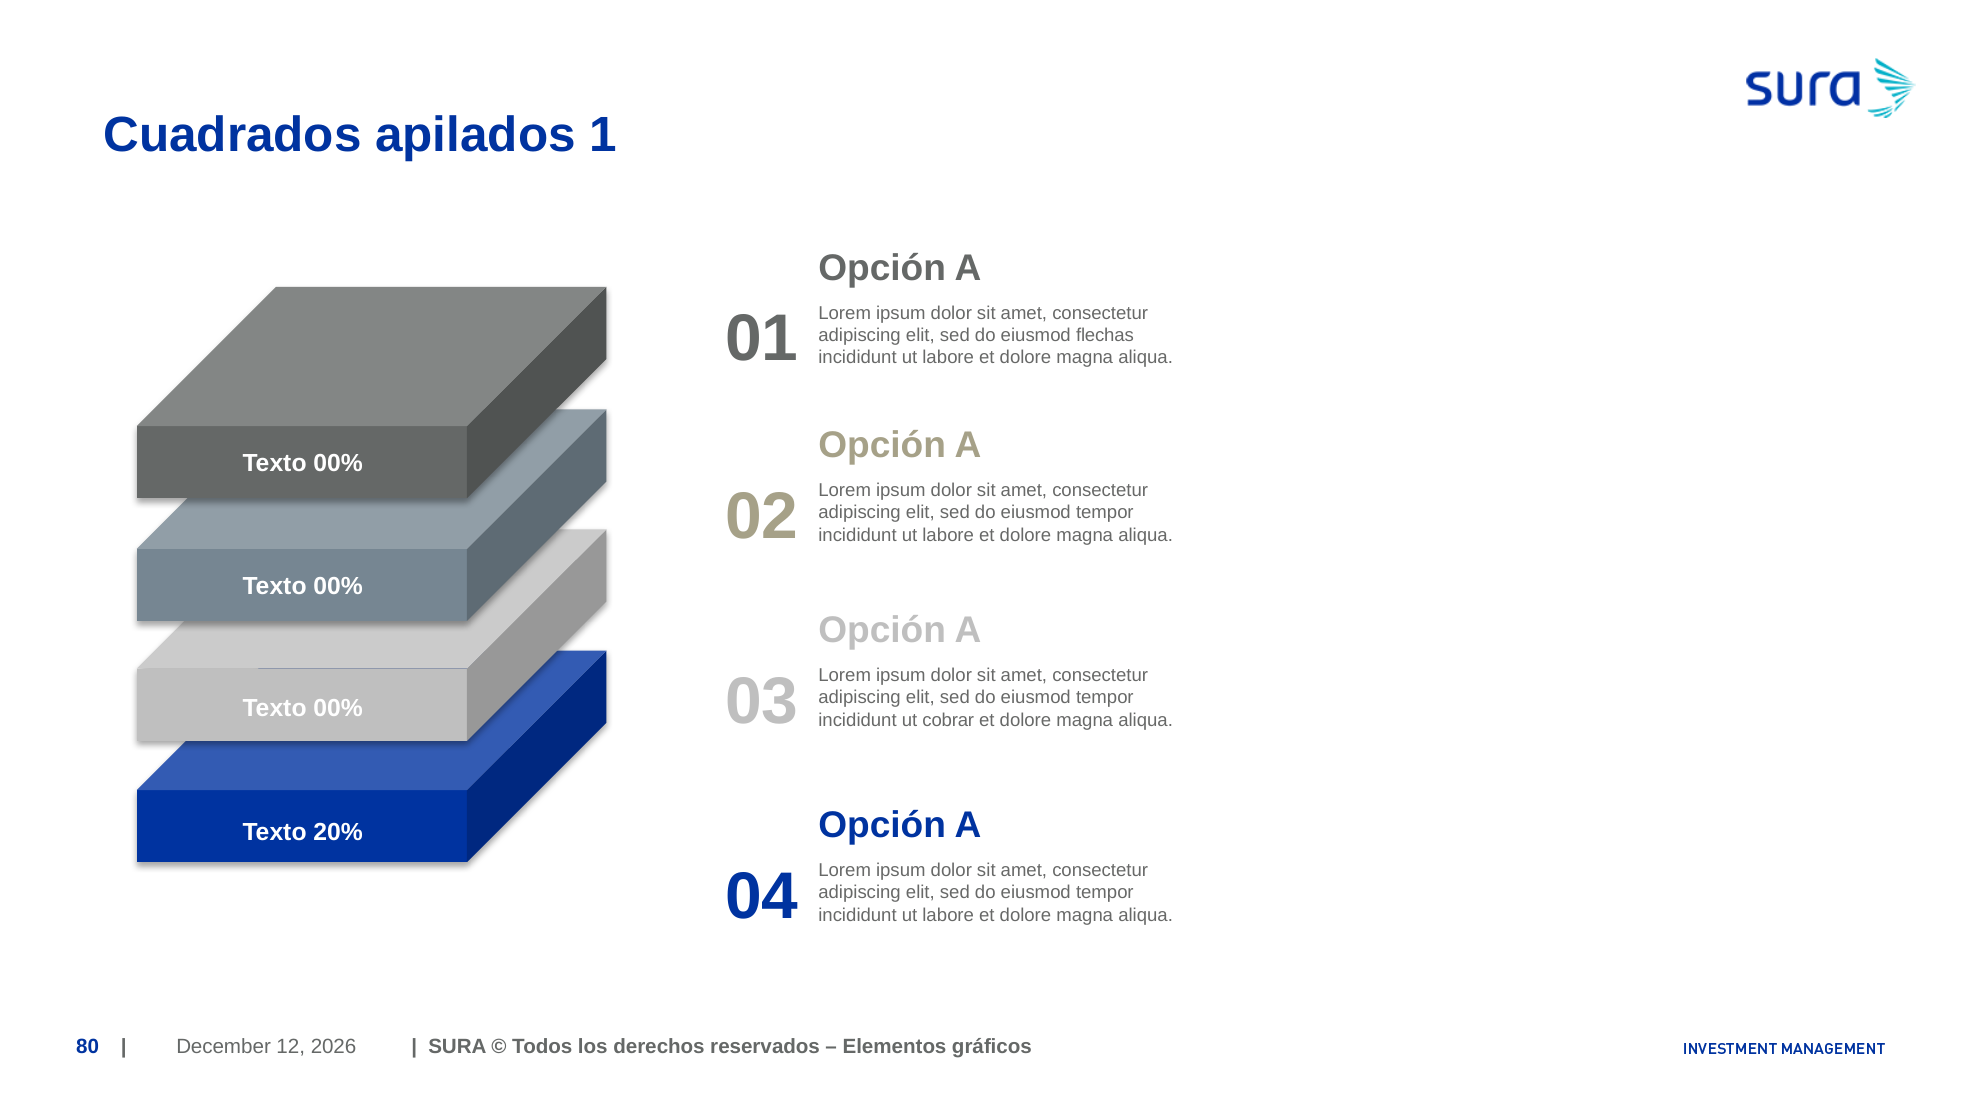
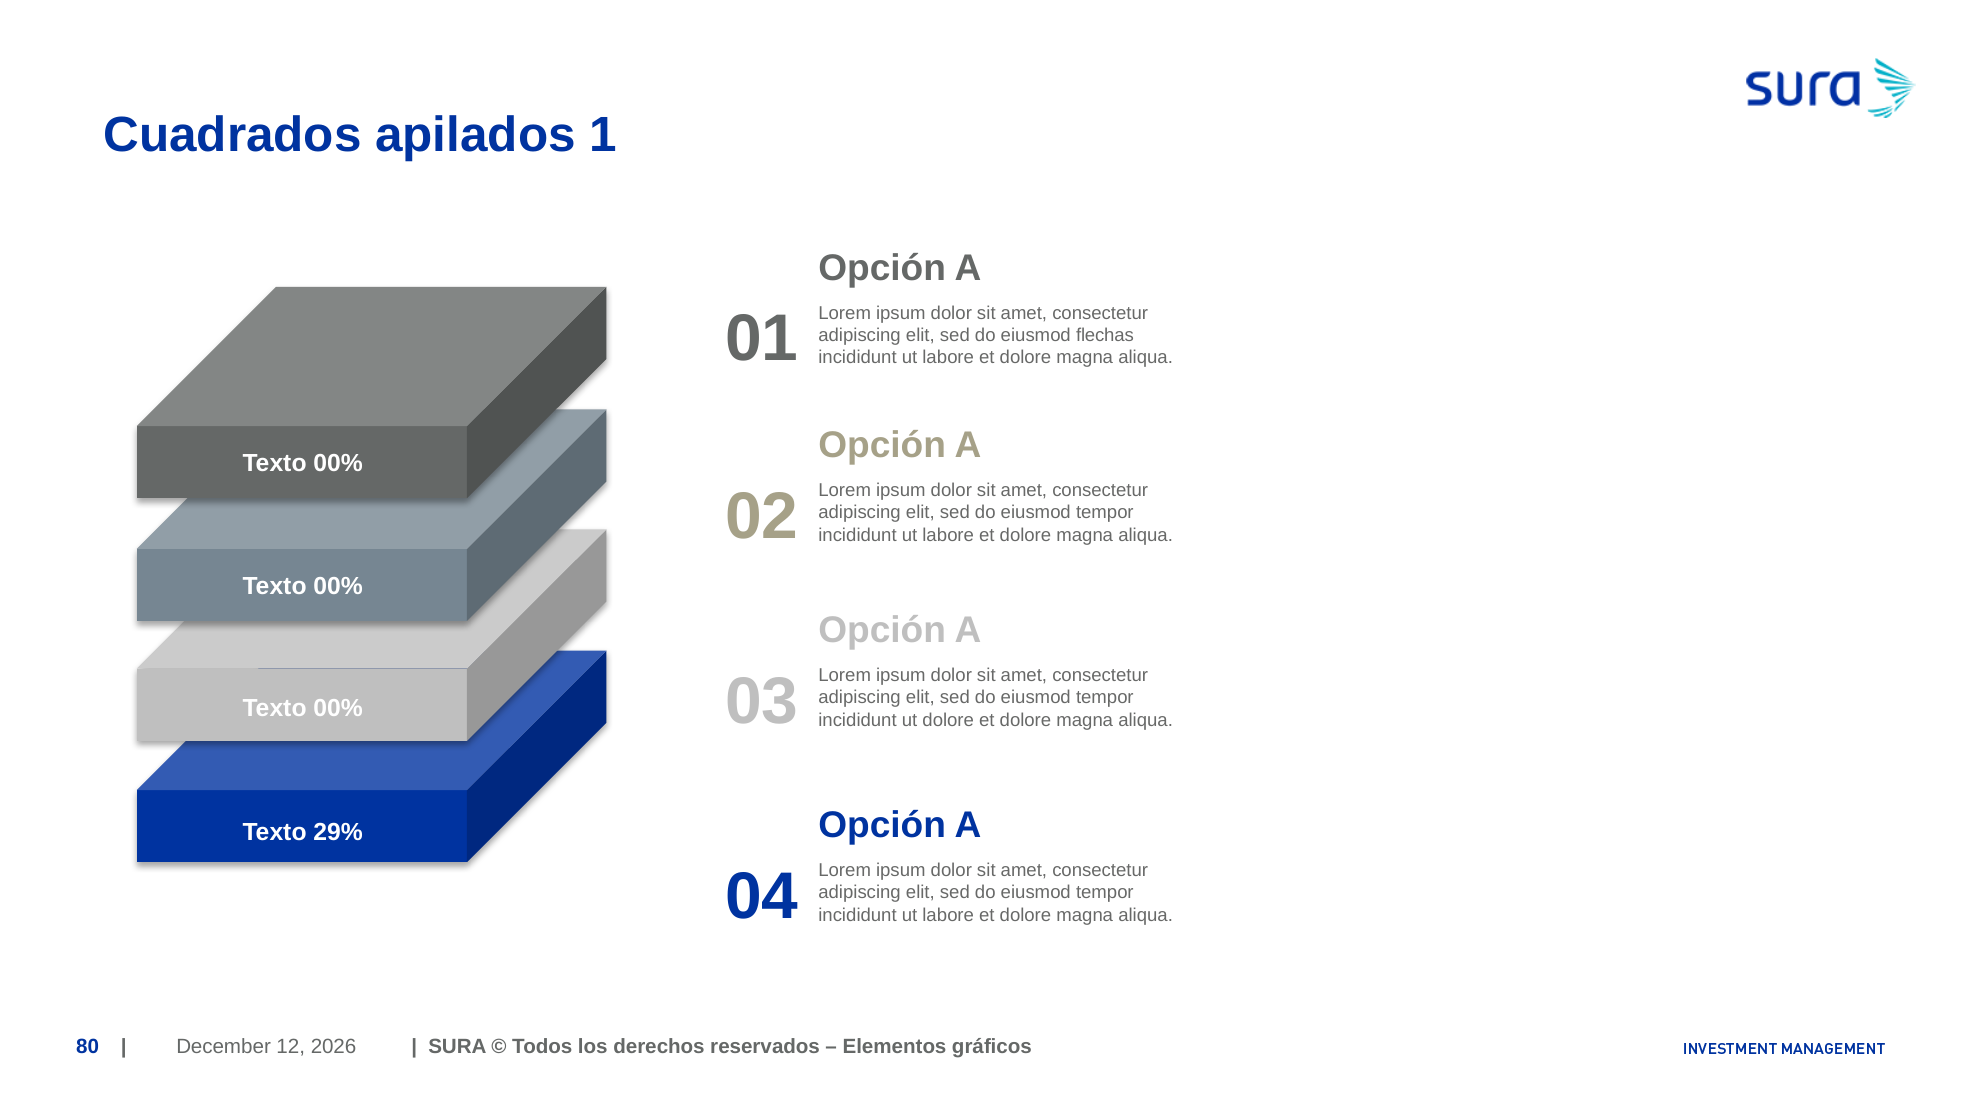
ut cobrar: cobrar -> dolore
20%: 20% -> 29%
